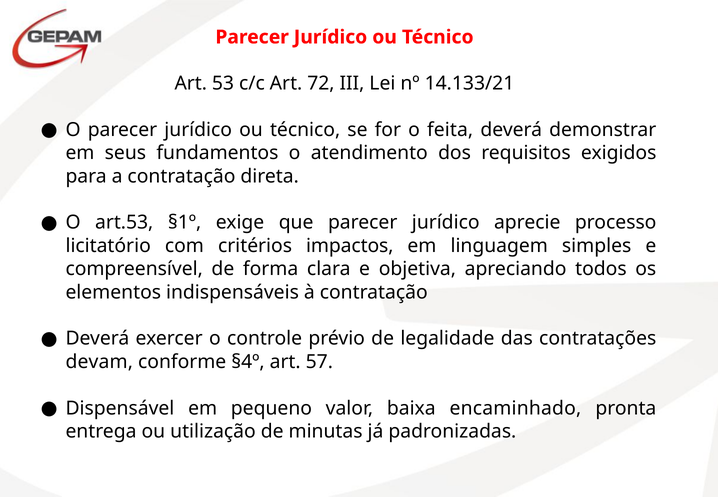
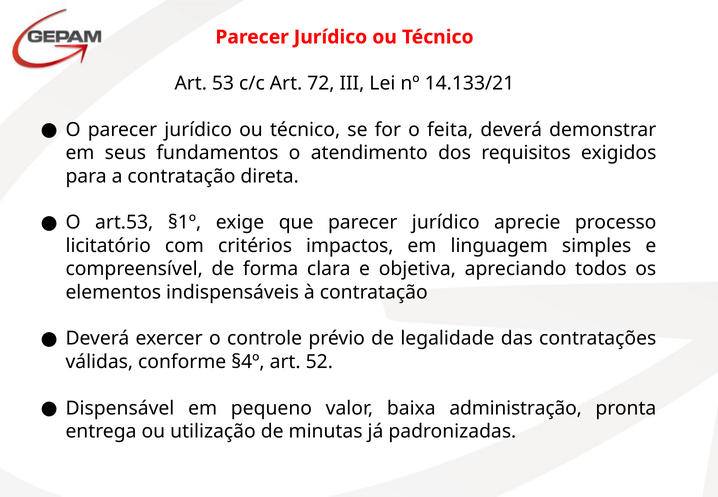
devam: devam -> válidas
57: 57 -> 52
encaminhado: encaminhado -> administração
